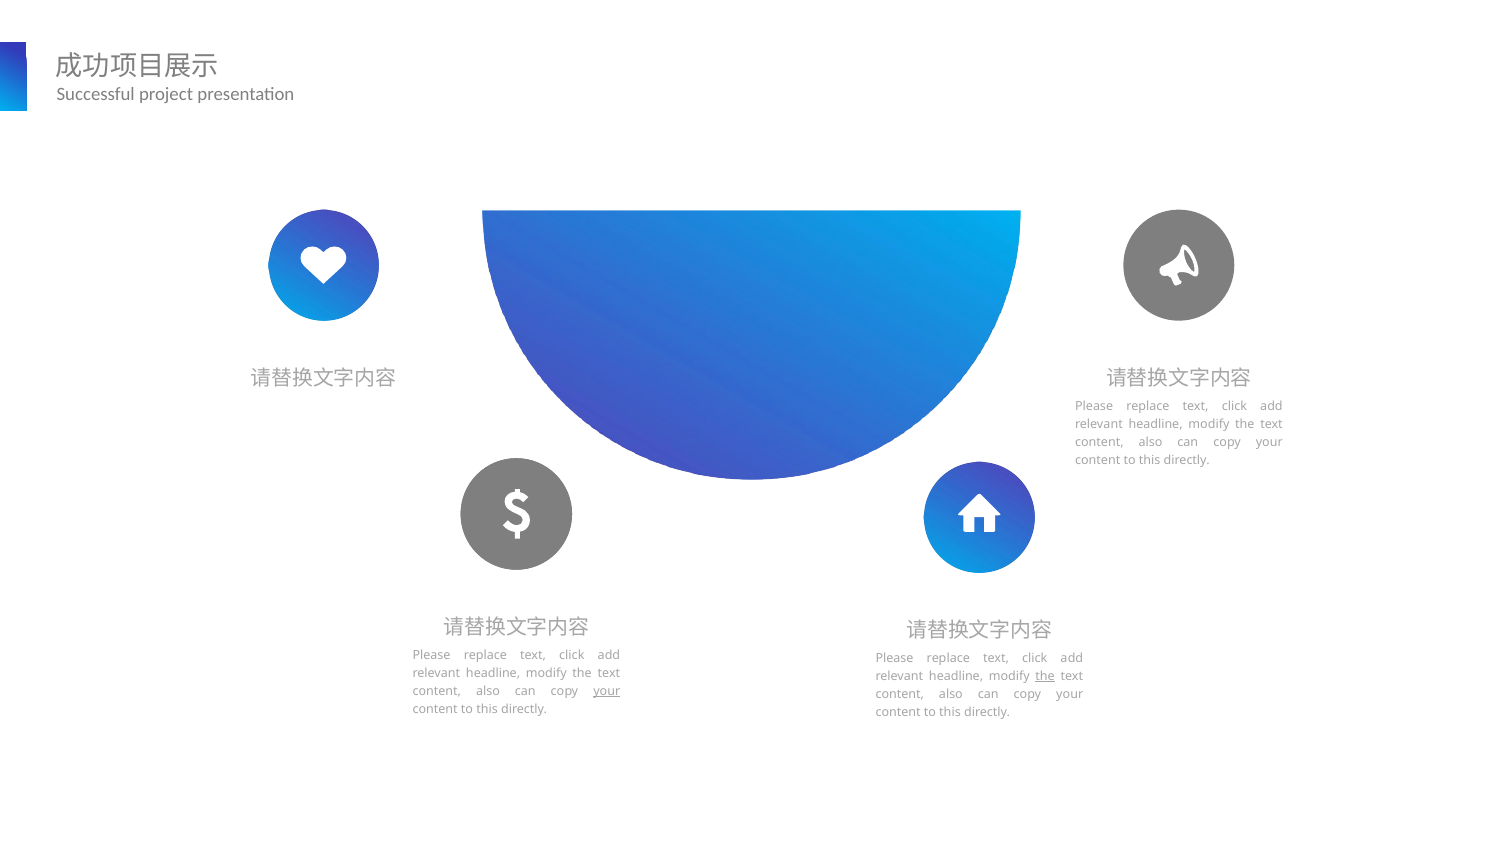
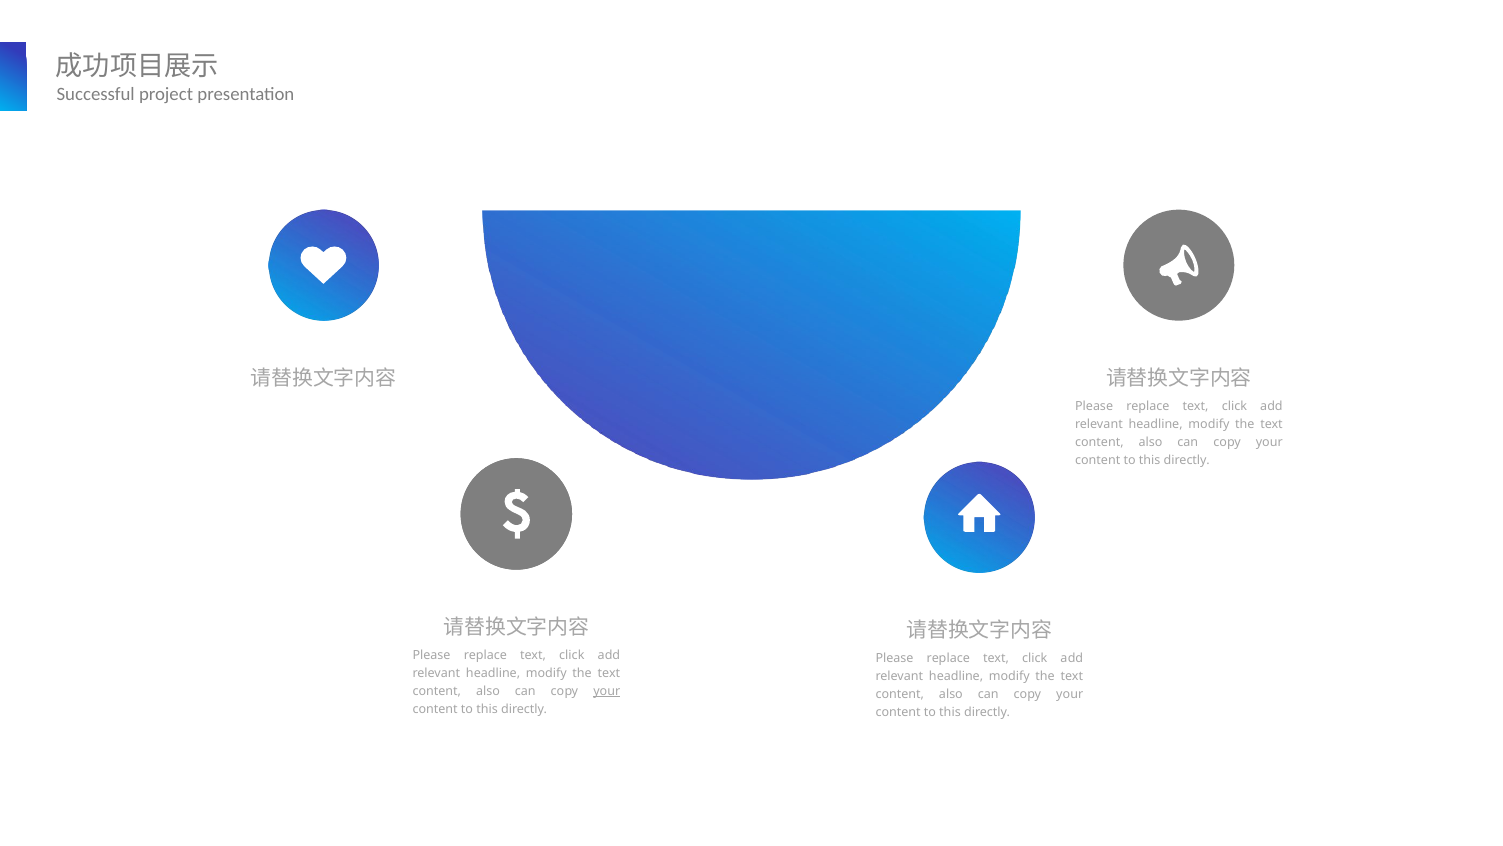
the at (1045, 676) underline: present -> none
